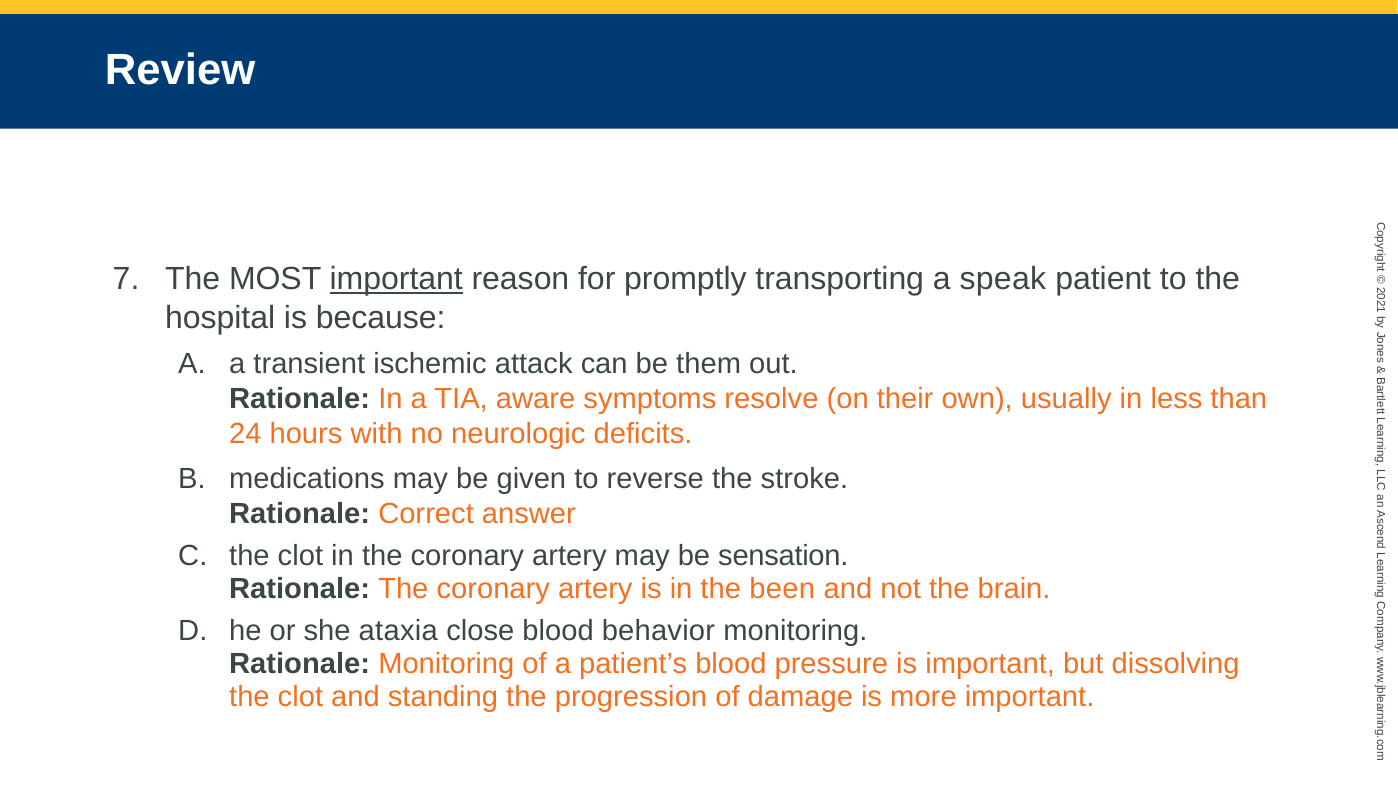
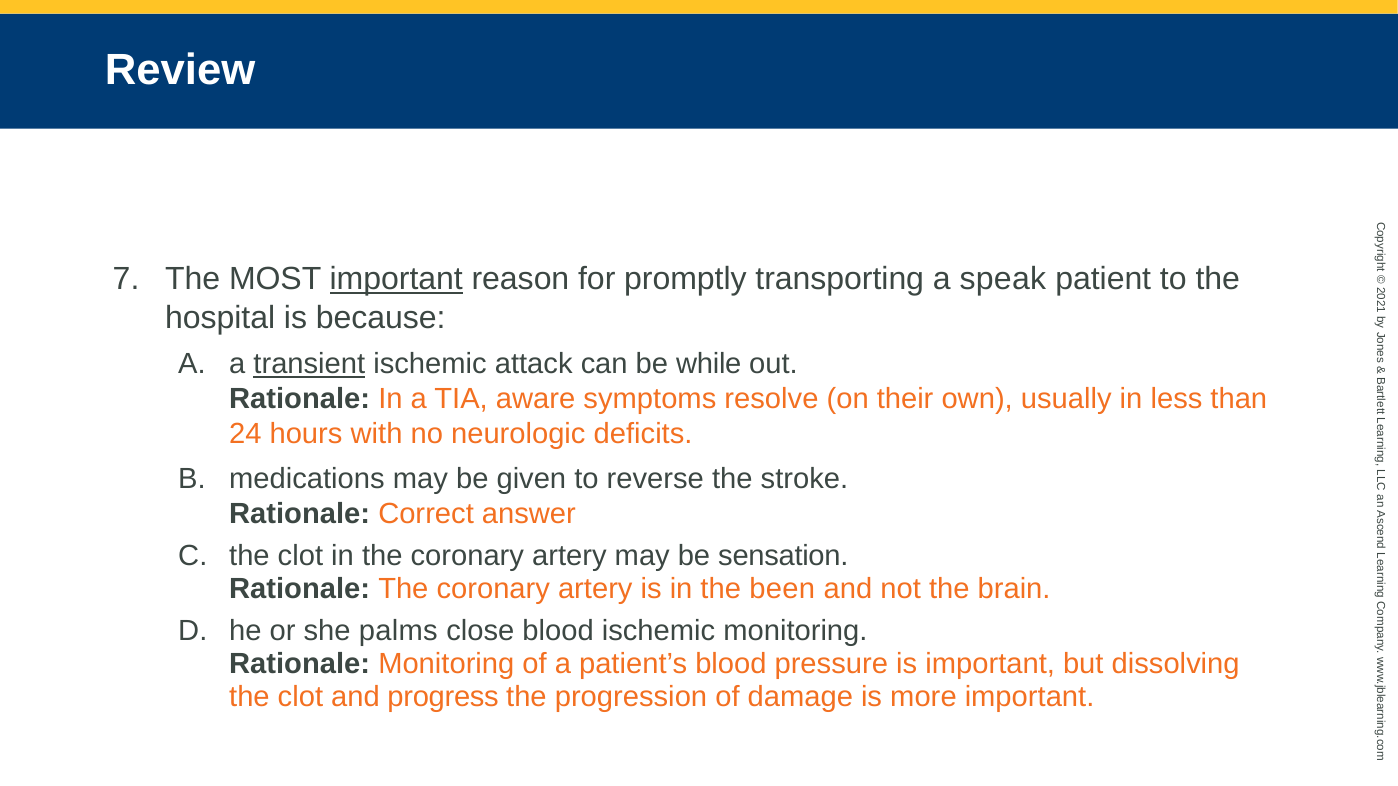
transient underline: none -> present
them: them -> while
ataxia: ataxia -> palms
blood behavior: behavior -> ischemic
standing: standing -> progress
